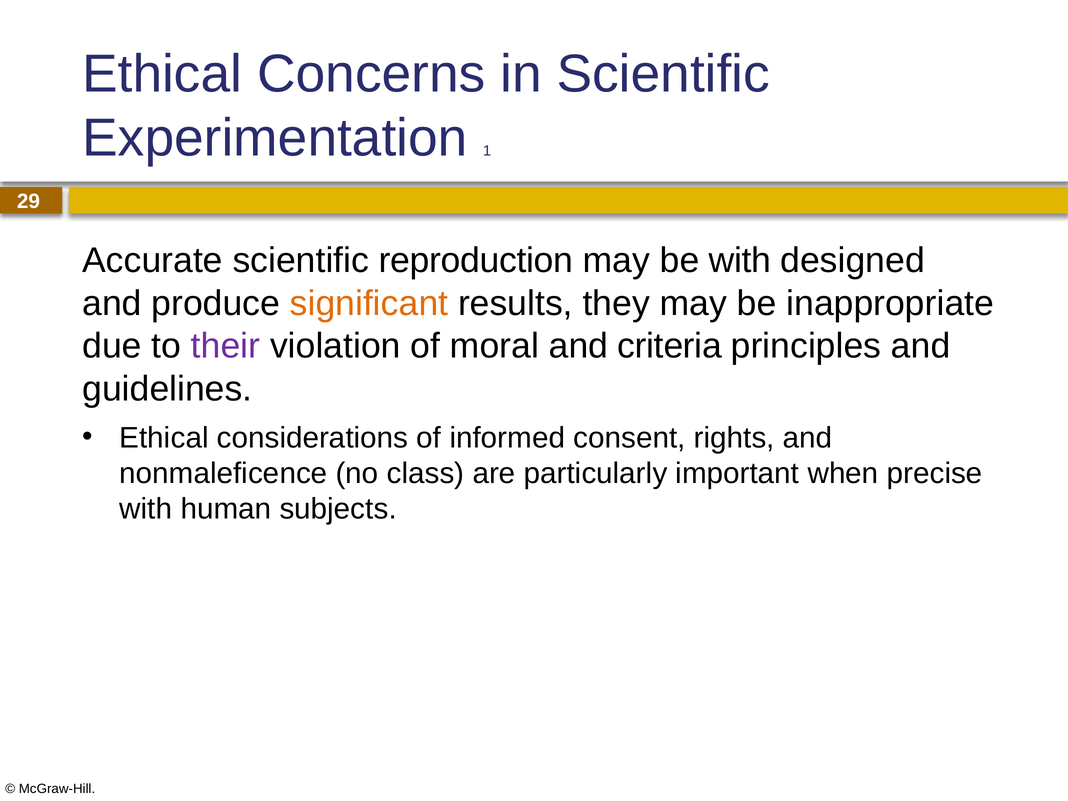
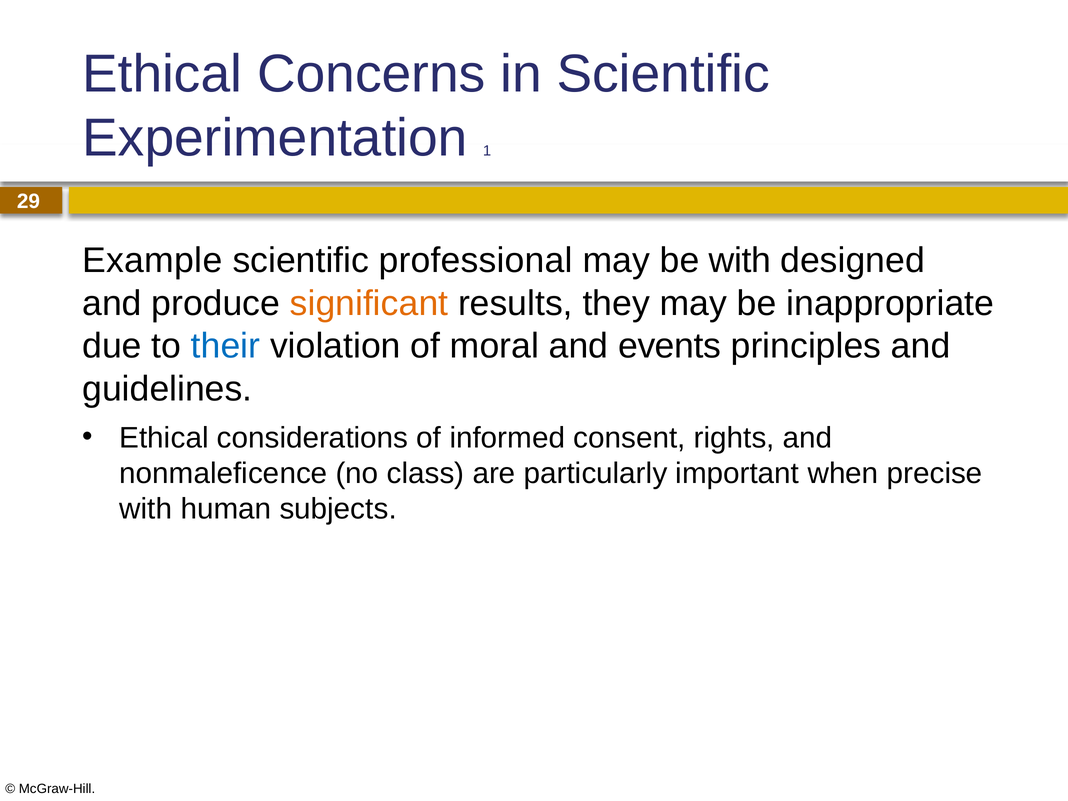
Accurate: Accurate -> Example
reproduction: reproduction -> professional
their colour: purple -> blue
criteria: criteria -> events
